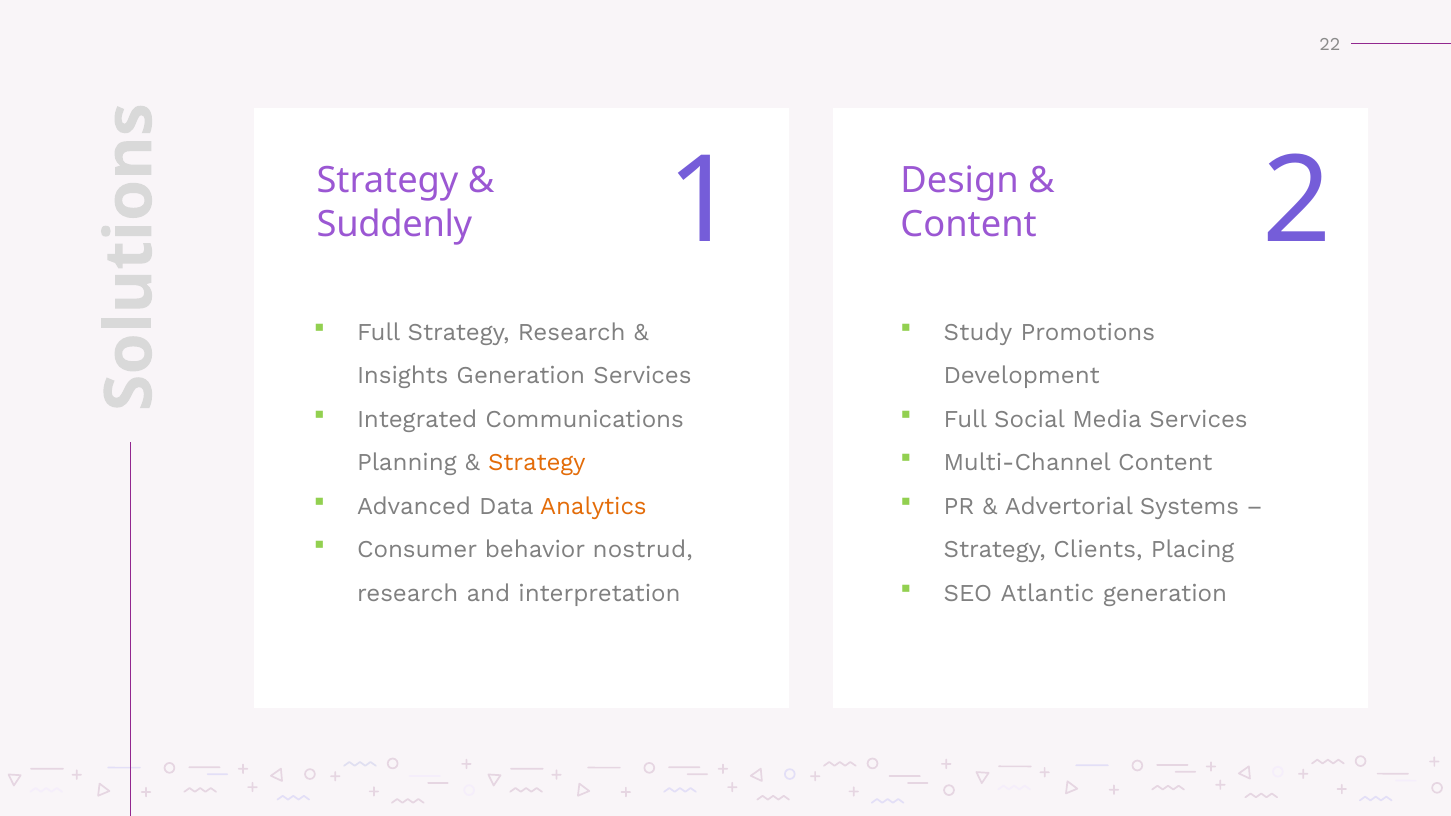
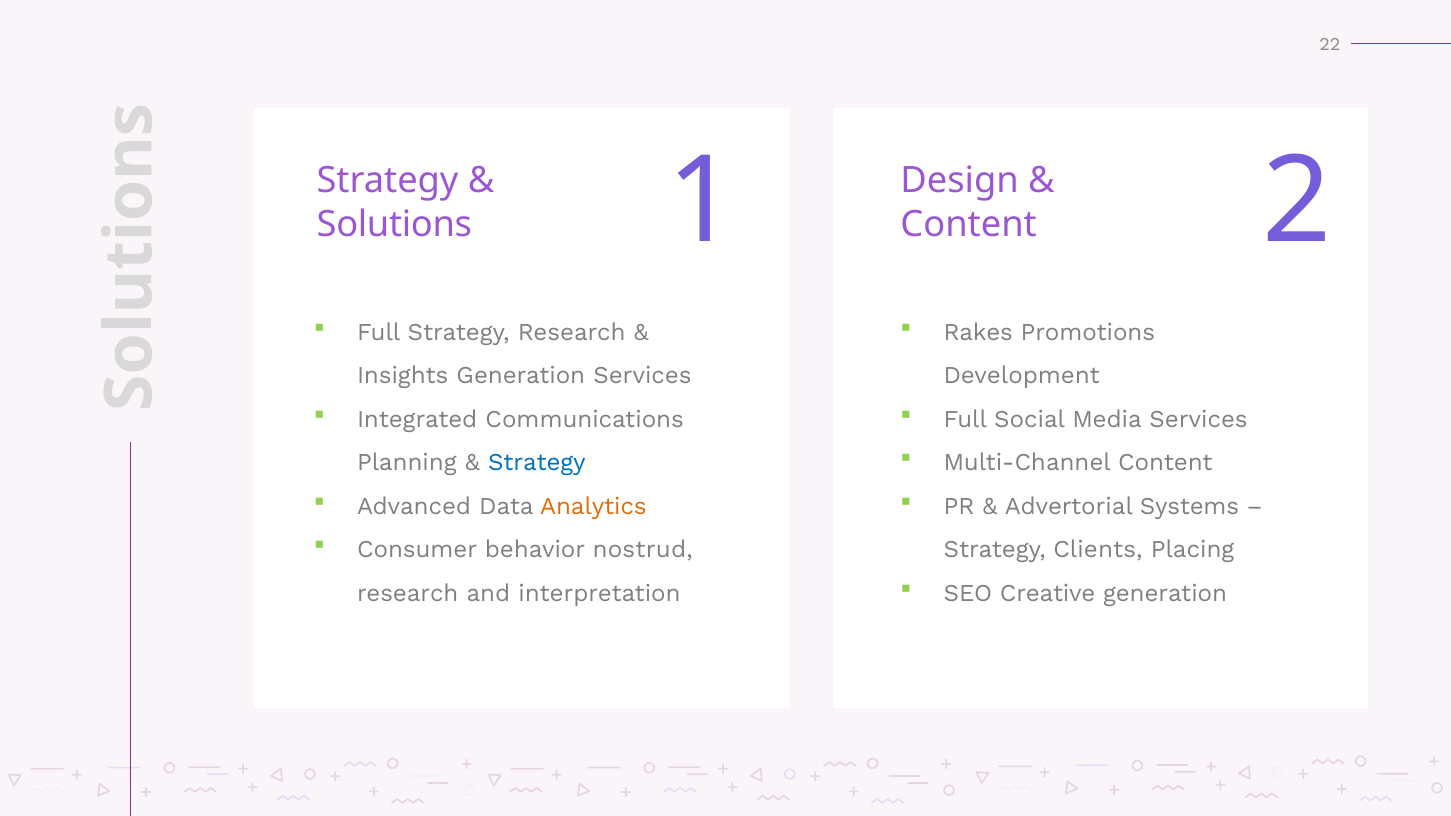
Suddenly: Suddenly -> Solutions
Study: Study -> Rakes
Strategy at (537, 463) colour: orange -> blue
Atlantic: Atlantic -> Creative
